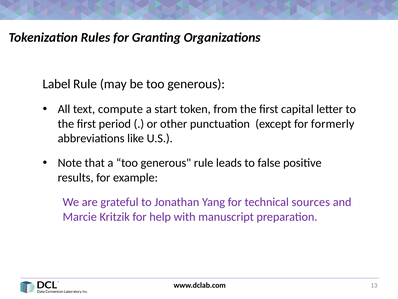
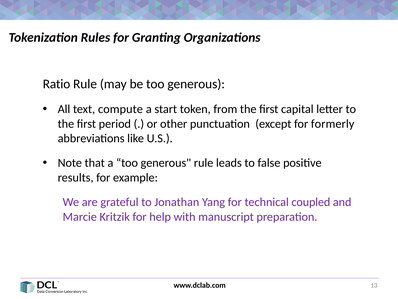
Label: Label -> Ratio
sources: sources -> coupled
